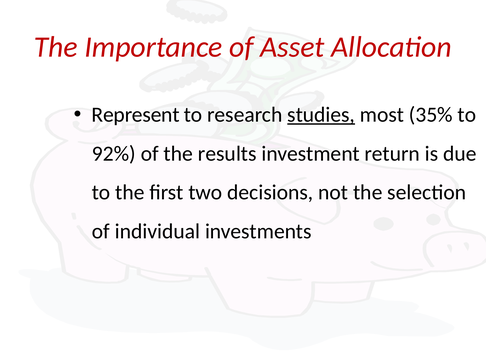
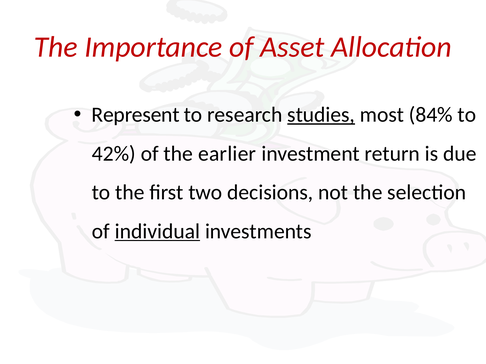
35%: 35% -> 84%
92%: 92% -> 42%
results: results -> earlier
individual underline: none -> present
